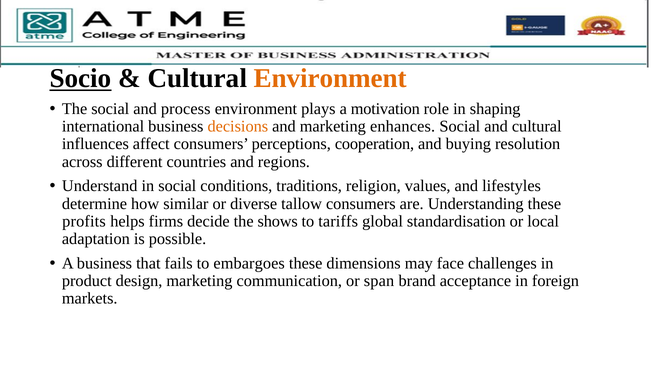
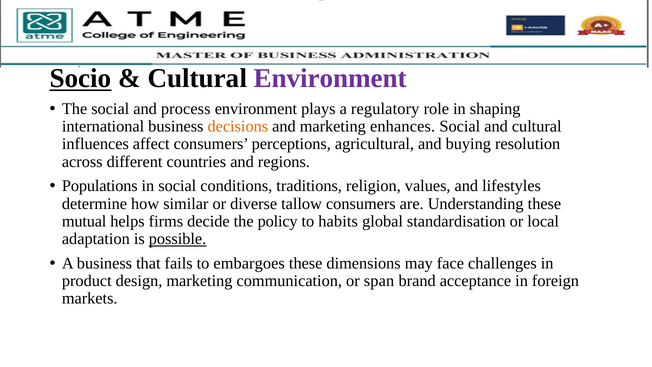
Environment at (330, 78) colour: orange -> purple
motivation: motivation -> regulatory
cooperation: cooperation -> agricultural
Understand: Understand -> Populations
profits: profits -> mutual
shows: shows -> policy
tariffs: tariffs -> habits
possible underline: none -> present
